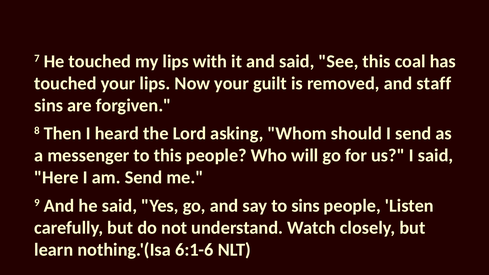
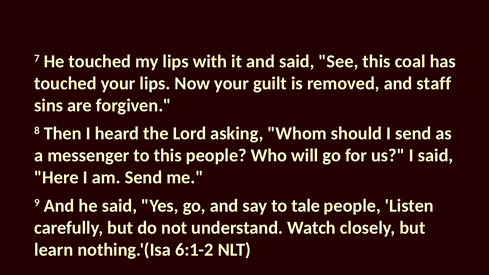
to sins: sins -> tale
6:1-6: 6:1-6 -> 6:1-2
